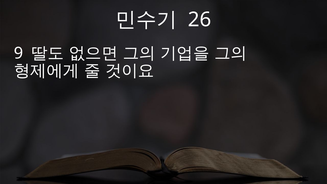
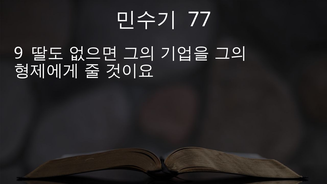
26: 26 -> 77
